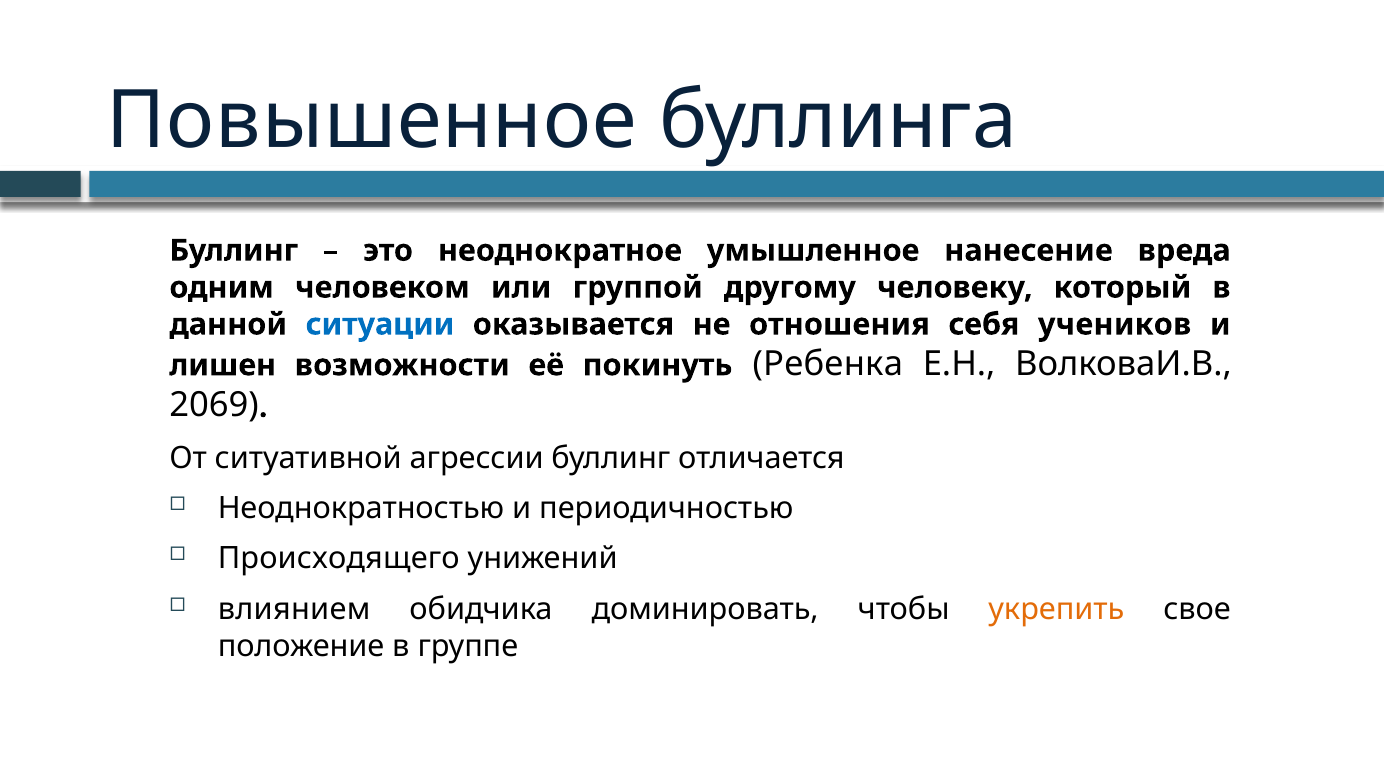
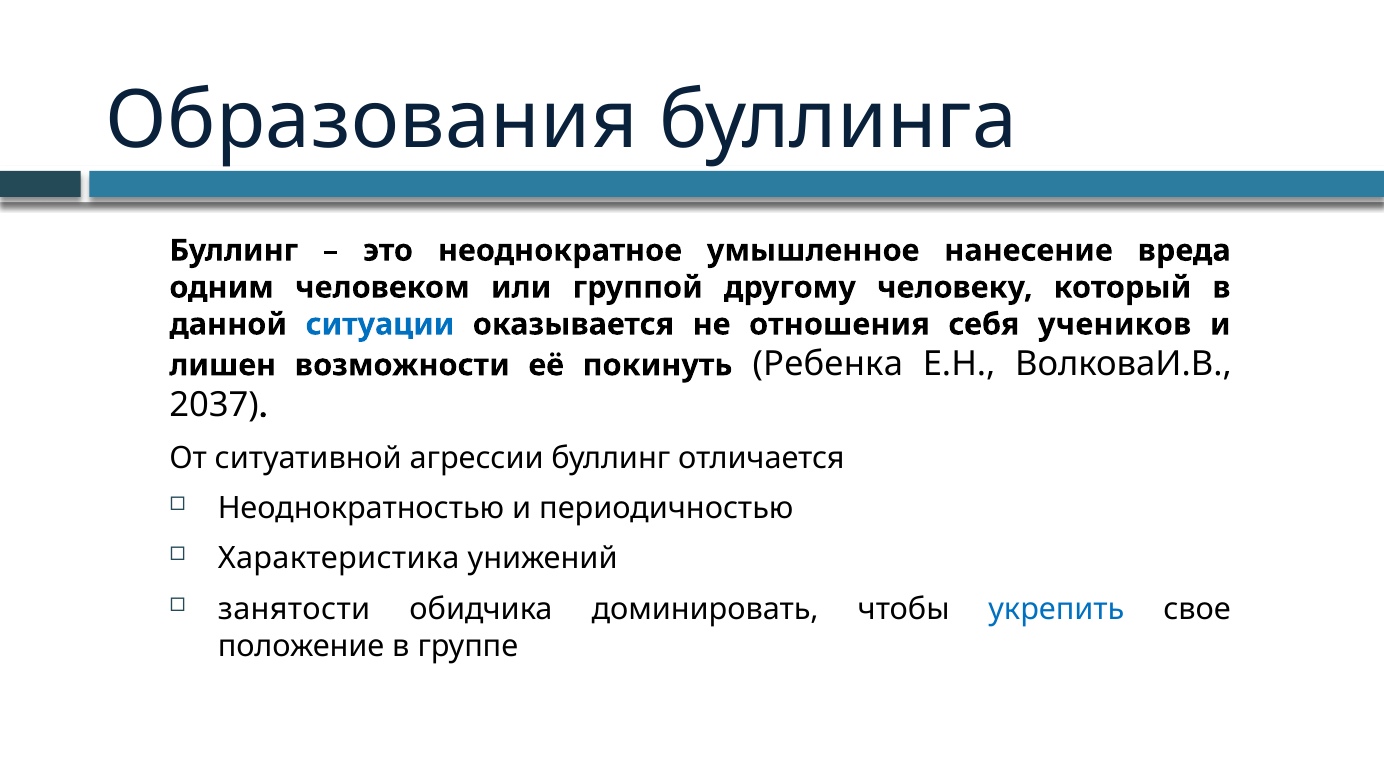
Повышенное: Повышенное -> Образования
2069: 2069 -> 2037
Происходящего: Происходящего -> Характеристика
влиянием: влиянием -> занятости
укрепить colour: orange -> blue
